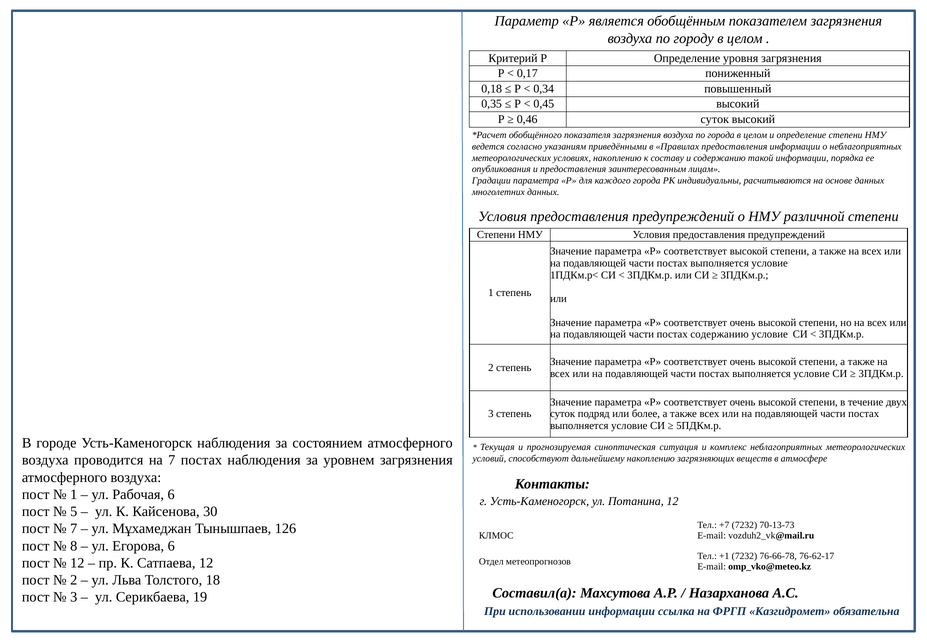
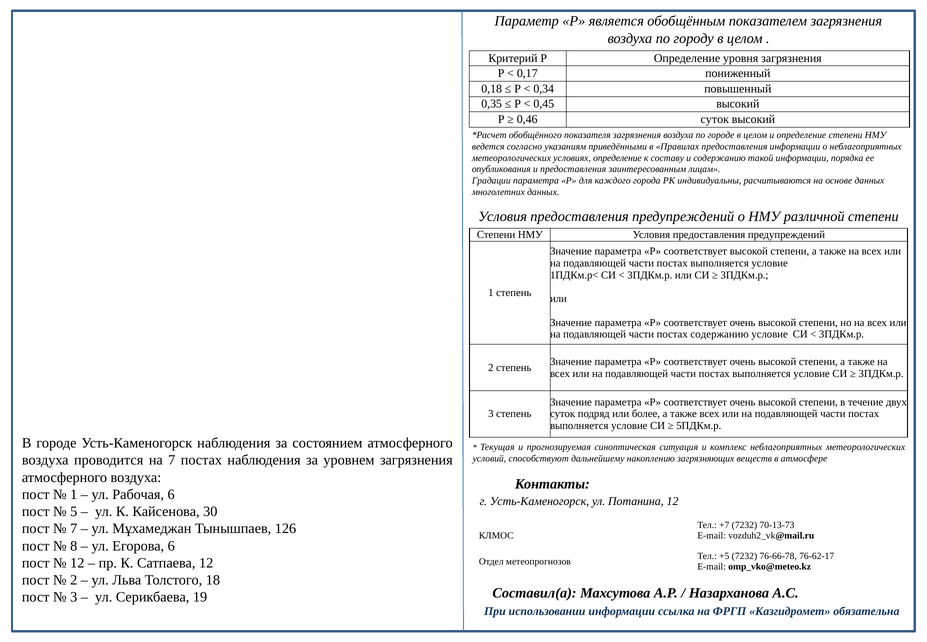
по города: города -> городе
условиях накоплению: накоплению -> определение
+1: +1 -> +5
